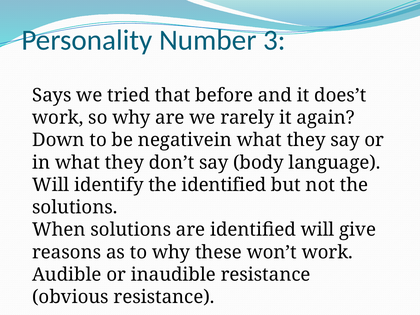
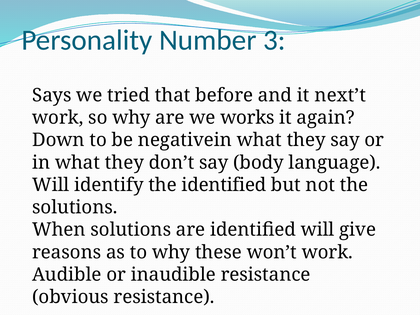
does’t: does’t -> next’t
rarely: rarely -> works
